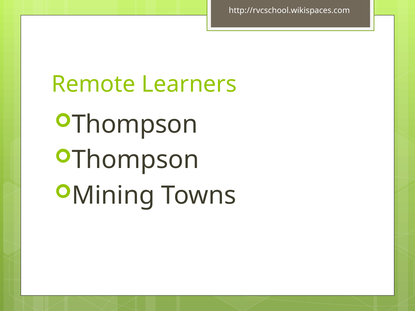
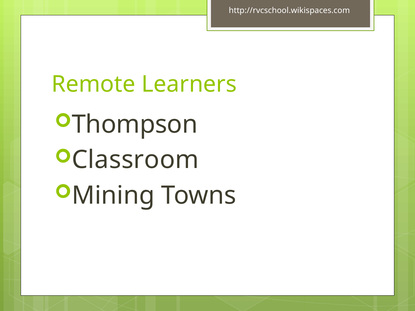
Thompson at (135, 160): Thompson -> Classroom
